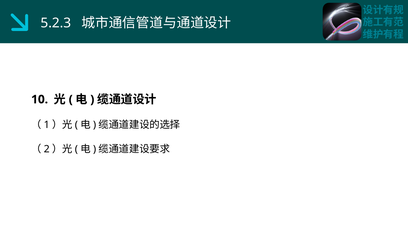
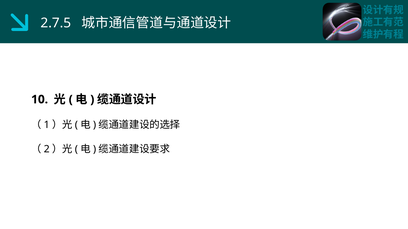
5.2.3: 5.2.3 -> 2.7.5
